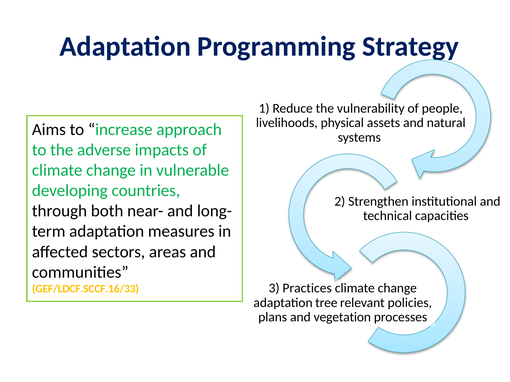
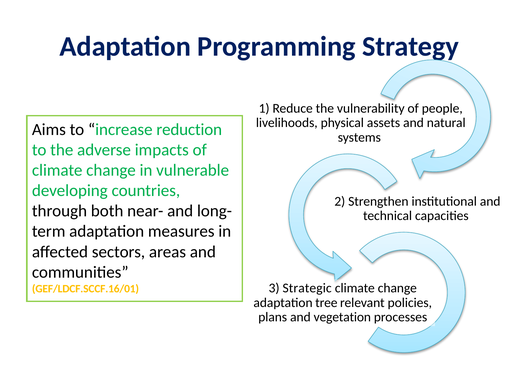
approach: approach -> reduction
Practices: Practices -> Strategic
GEF/LDCF.SCCF.16/33: GEF/LDCF.SCCF.16/33 -> GEF/LDCF.SCCF.16/01
